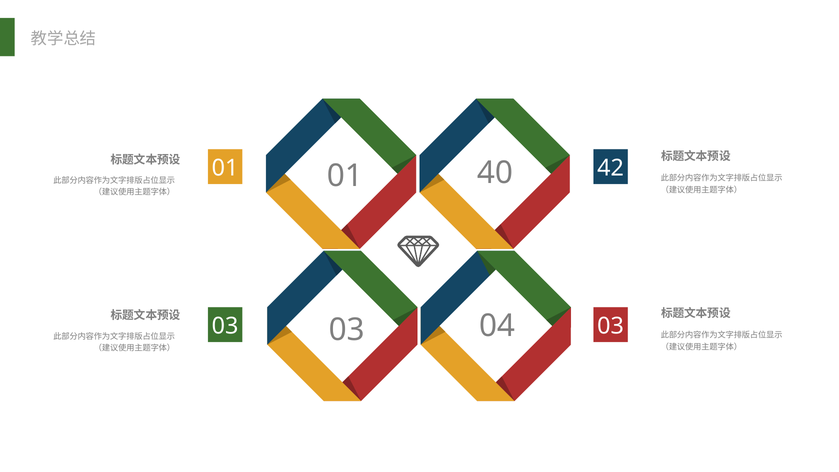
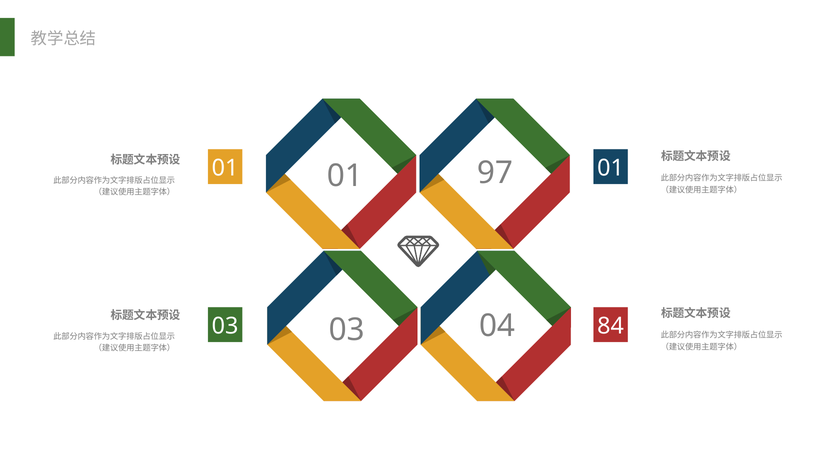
01 42: 42 -> 01
40: 40 -> 97
03 03: 03 -> 84
